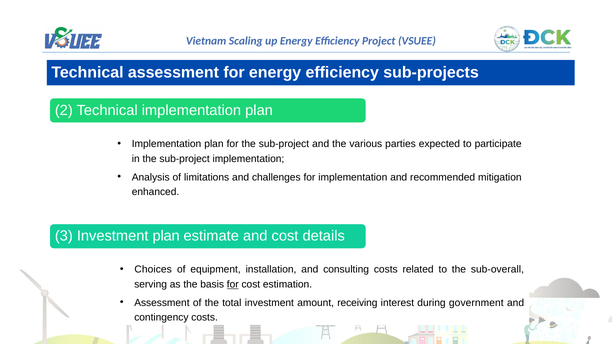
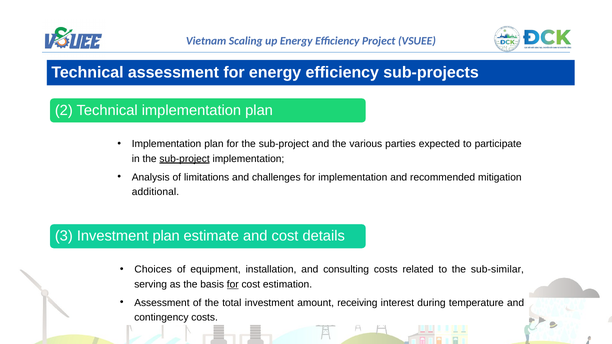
sub-project at (185, 159) underline: none -> present
enhanced: enhanced -> additional
sub-overall: sub-overall -> sub-similar
government: government -> temperature
